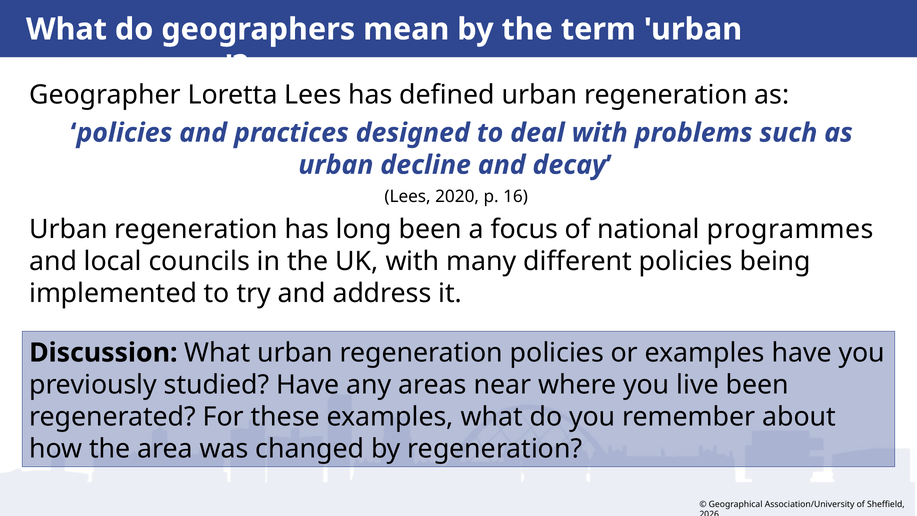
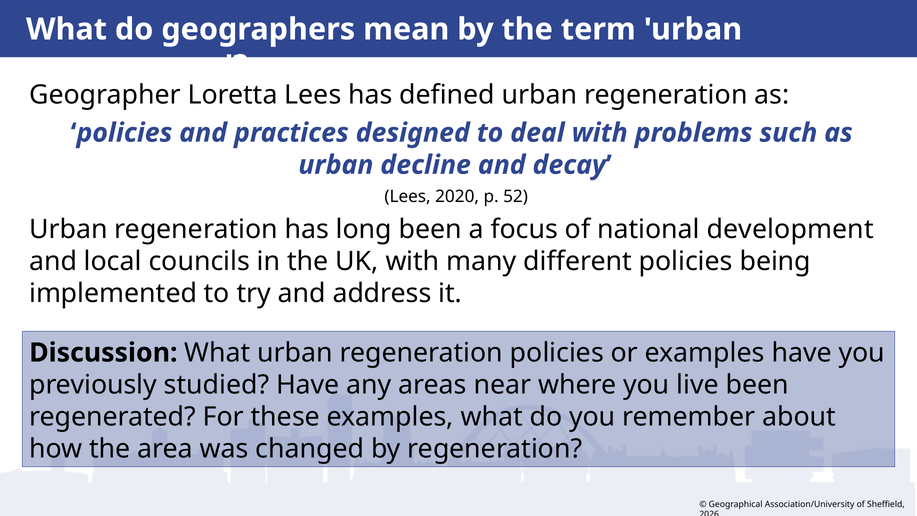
16: 16 -> 52
national programmes: programmes -> development
